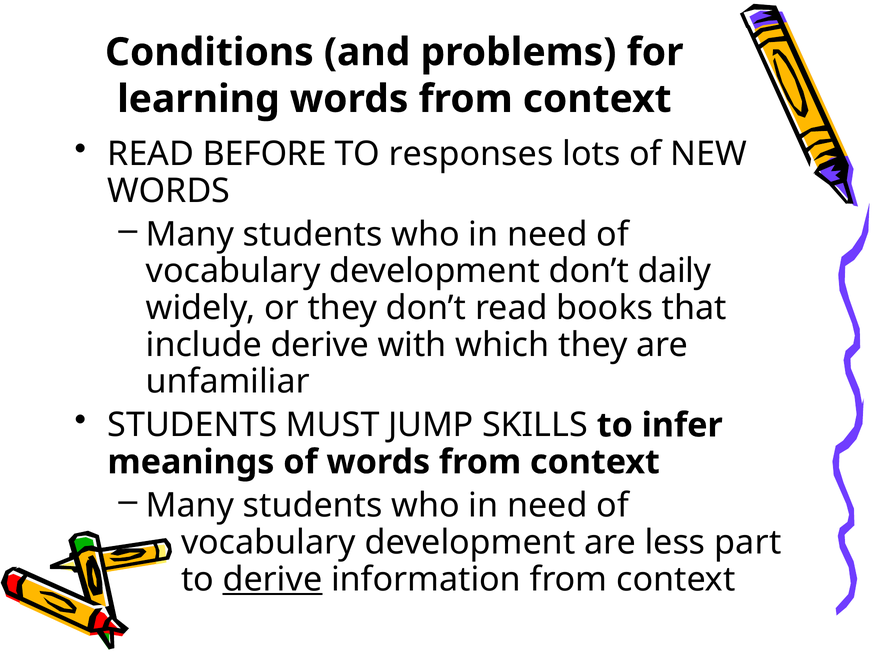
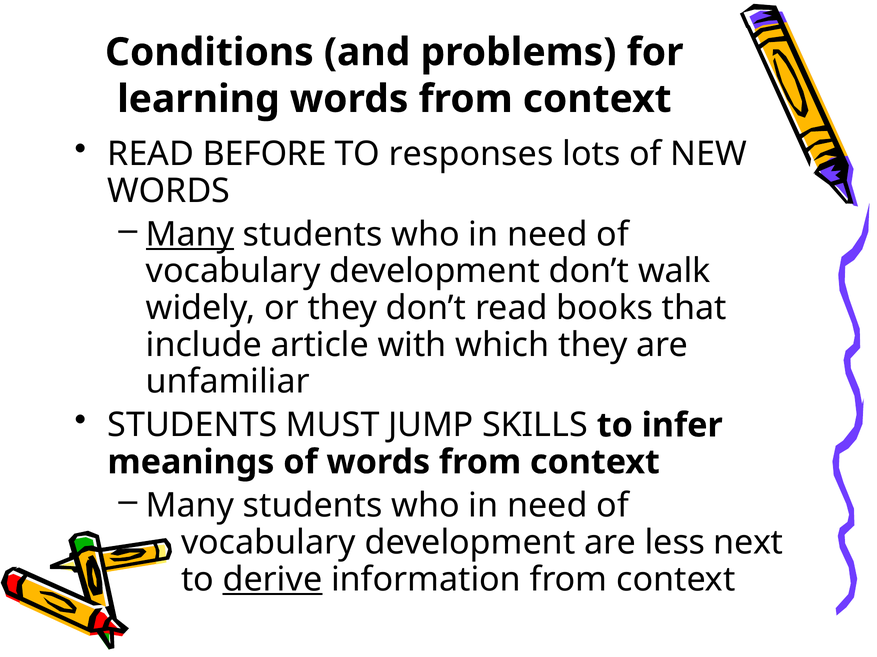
Many at (190, 235) underline: none -> present
daily: daily -> walk
include derive: derive -> article
part: part -> next
